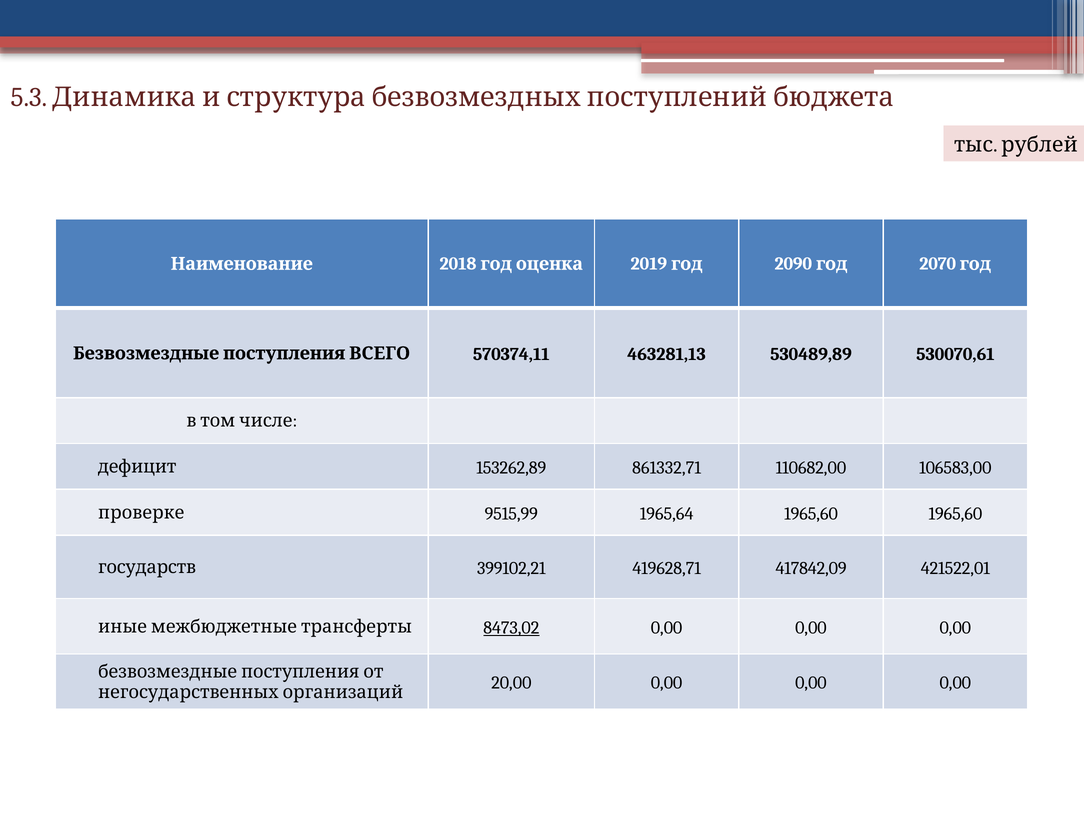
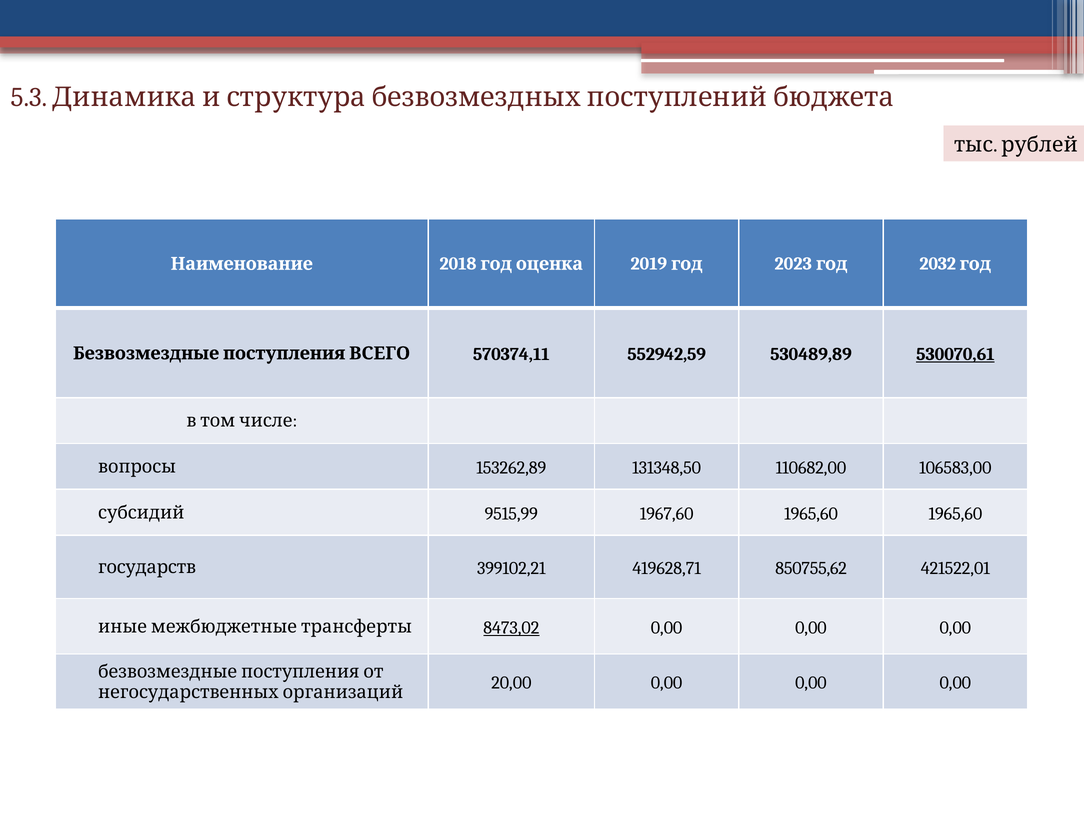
2090: 2090 -> 2023
2070: 2070 -> 2032
463281,13: 463281,13 -> 552942,59
530070,61 underline: none -> present
дефицит: дефицит -> вопросы
861332,71: 861332,71 -> 131348,50
проверке: проверке -> субсидий
1965,64: 1965,64 -> 1967,60
417842,09: 417842,09 -> 850755,62
